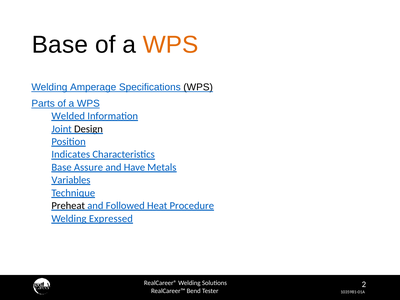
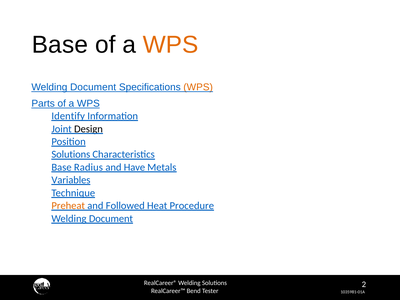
Amperage at (93, 87): Amperage -> Document
WPS at (198, 87) colour: black -> orange
Welded: Welded -> Identify
Indicates at (71, 155): Indicates -> Solutions
Assure: Assure -> Radius
Preheat colour: black -> orange
Expressed at (111, 219): Expressed -> Document
